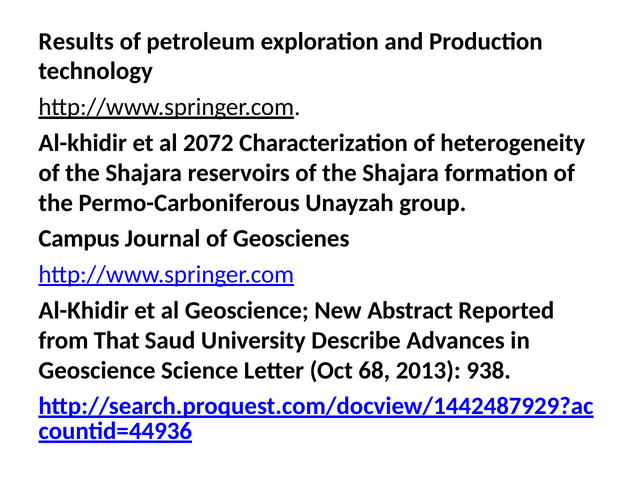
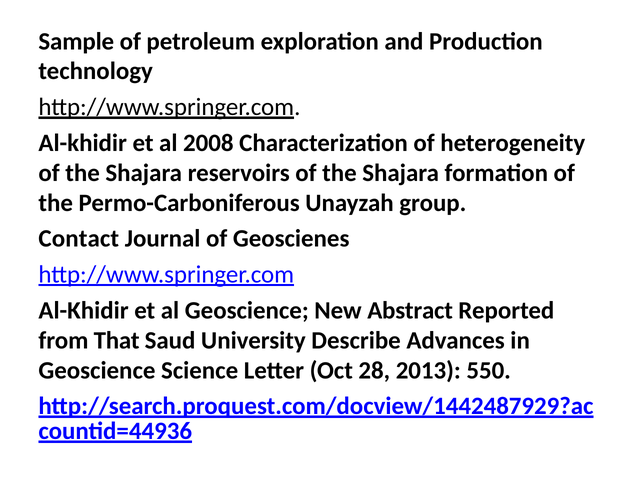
Results: Results -> Sample
2072: 2072 -> 2008
Campus: Campus -> Contact
68: 68 -> 28
938: 938 -> 550
